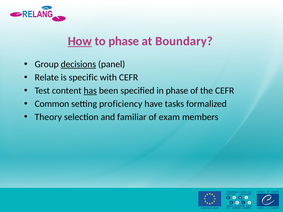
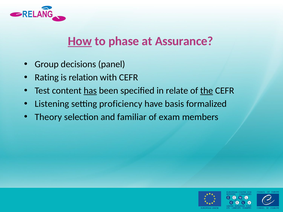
Boundary: Boundary -> Assurance
decisions underline: present -> none
Relate: Relate -> Rating
specific: specific -> relation
in phase: phase -> relate
the underline: none -> present
Common: Common -> Listening
tasks: tasks -> basis
